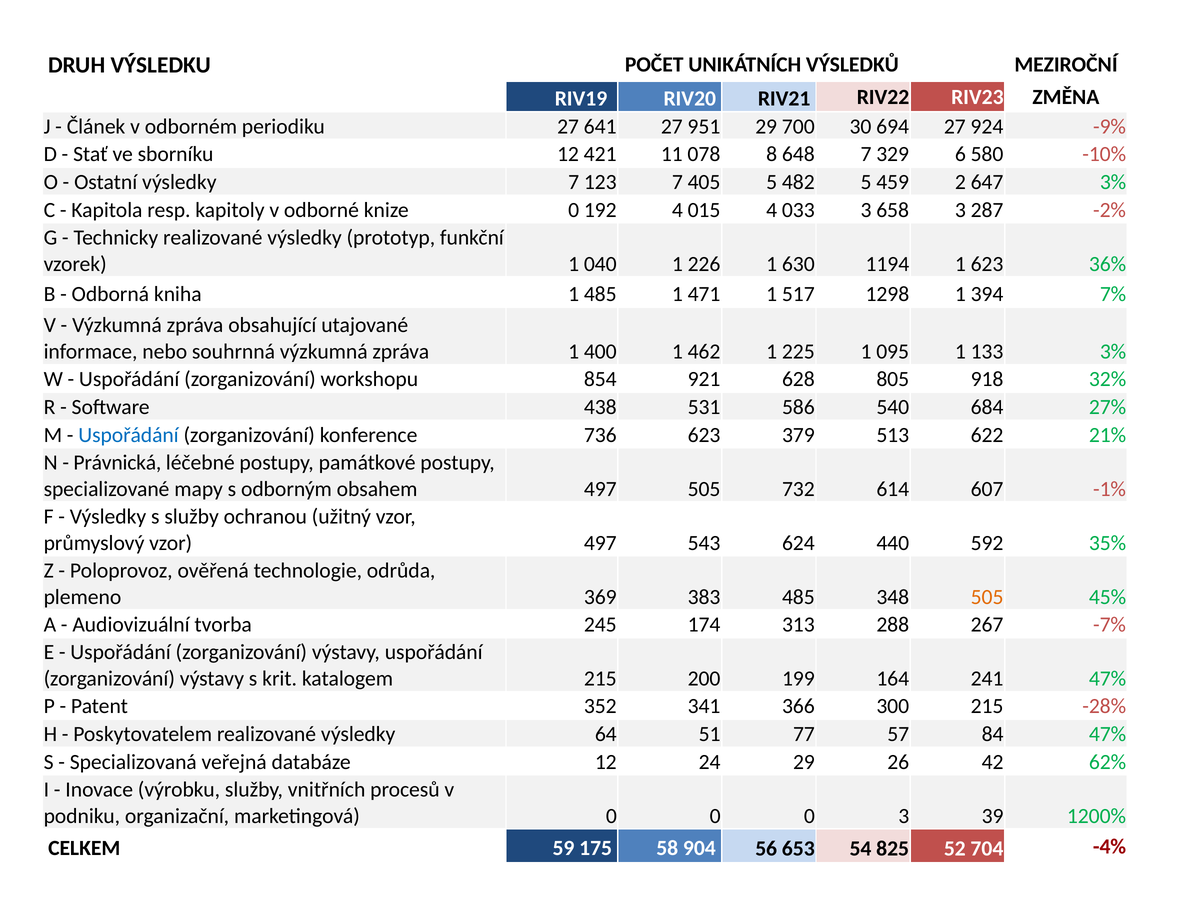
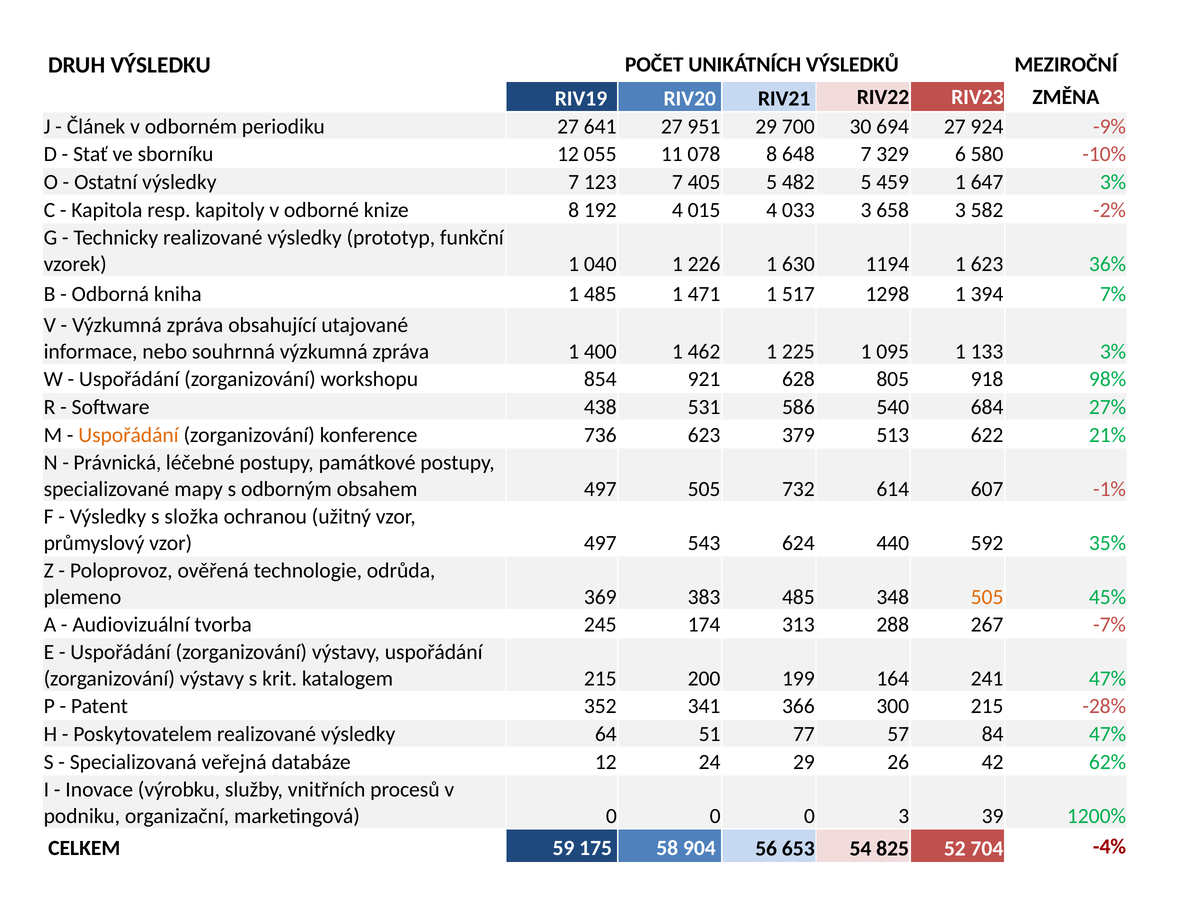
421: 421 -> 055
459 2: 2 -> 1
knize 0: 0 -> 8
287: 287 -> 582
32%: 32% -> 98%
Uspořádání at (129, 435) colour: blue -> orange
s služby: služby -> složka
